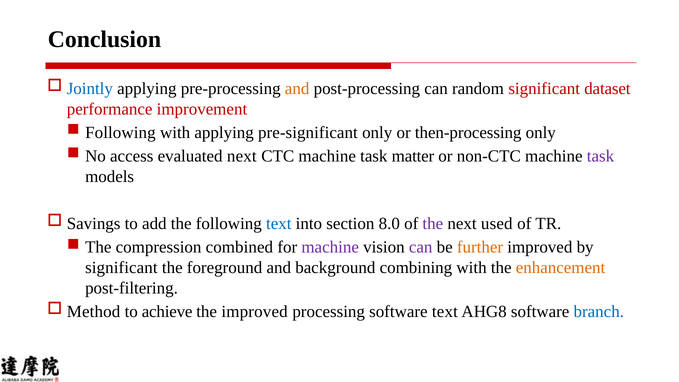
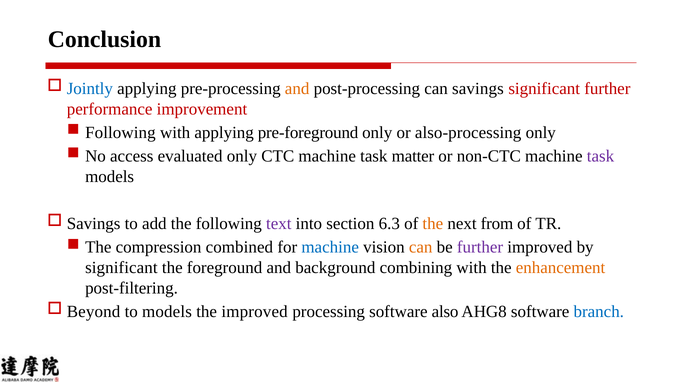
can random: random -> savings
significant dataset: dataset -> further
pre-significant: pre-significant -> pre-foreground
then-processing: then-processing -> also-processing
evaluated next: next -> only
text at (279, 224) colour: blue -> purple
8.0: 8.0 -> 6.3
the at (433, 224) colour: purple -> orange
used: used -> from
machine at (330, 247) colour: purple -> blue
can at (421, 247) colour: purple -> orange
further at (480, 247) colour: orange -> purple
Method: Method -> Beyond
to achieve: achieve -> models
software text: text -> also
